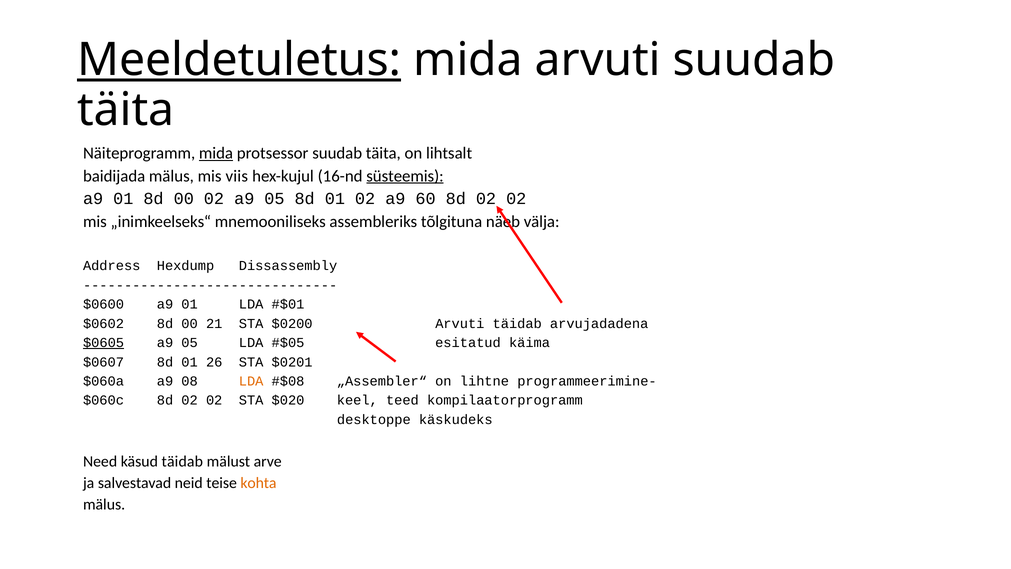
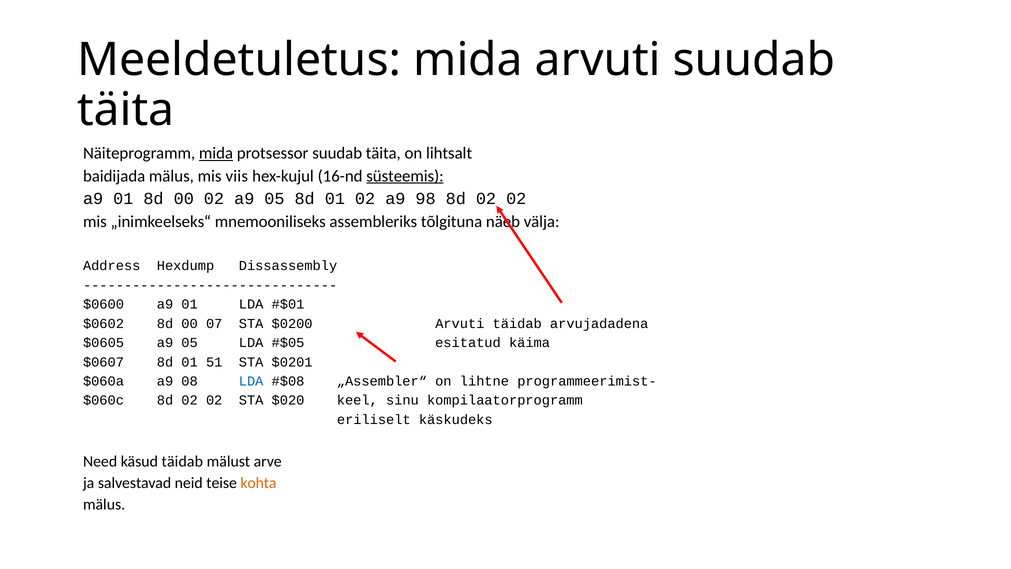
Meeldetuletus underline: present -> none
60: 60 -> 98
21: 21 -> 07
$0605 underline: present -> none
26: 26 -> 51
LDA at (251, 381) colour: orange -> blue
programmeerimine-: programmeerimine- -> programmeerimist-
teed: teed -> sinu
desktoppe: desktoppe -> eriliselt
